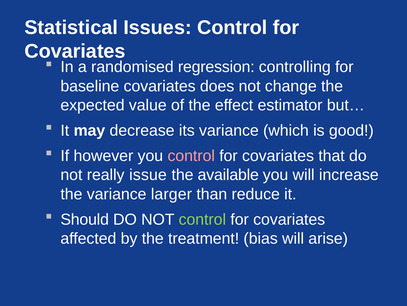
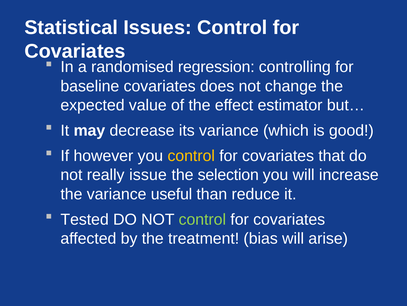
control at (191, 156) colour: pink -> yellow
available: available -> selection
larger: larger -> useful
Should: Should -> Tested
